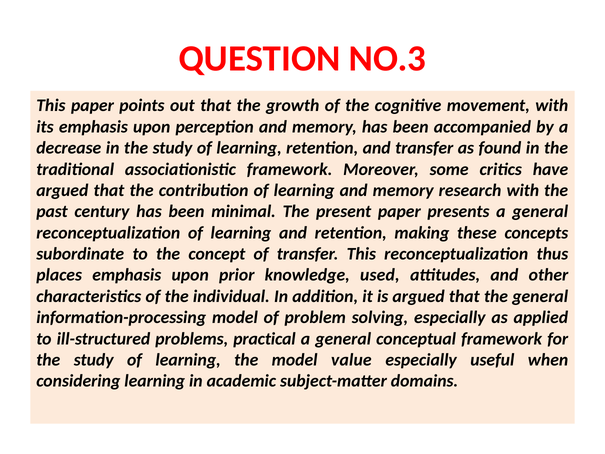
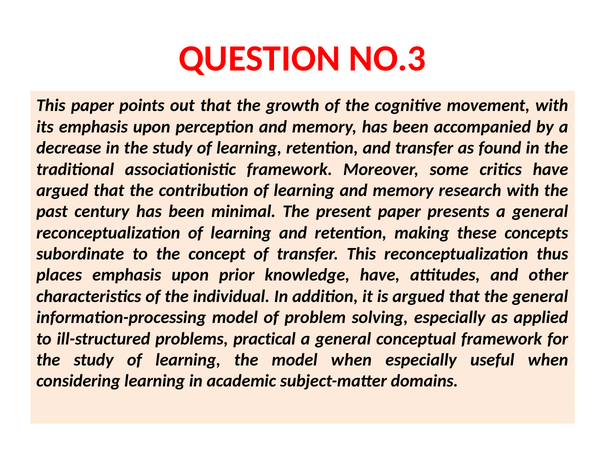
knowledge used: used -> have
model value: value -> when
